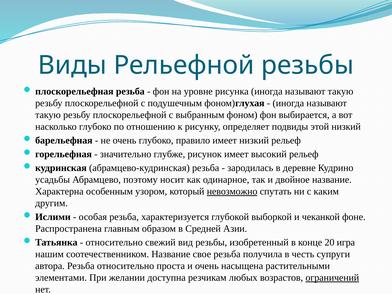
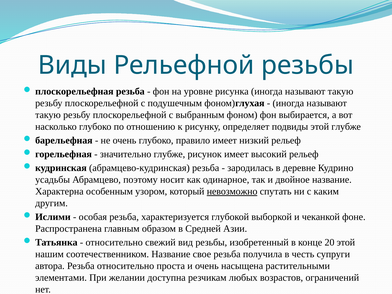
этой низкий: низкий -> глубже
20 игра: игра -> этой
ограничений underline: present -> none
